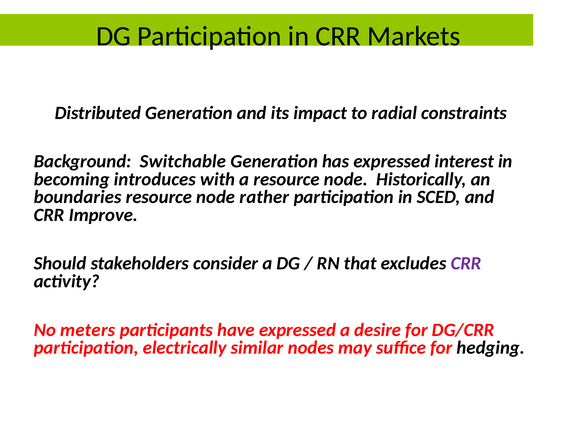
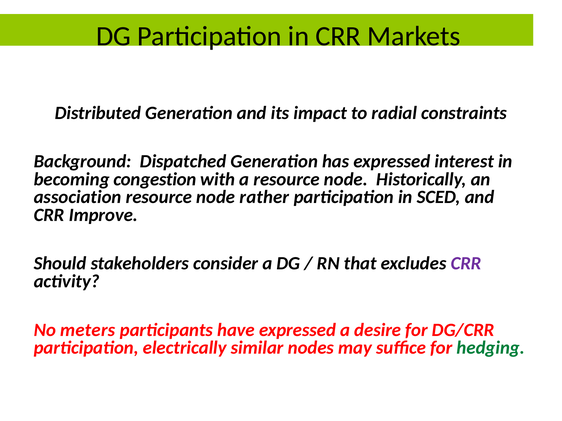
Switchable: Switchable -> Dispatched
introduces: introduces -> congestion
boundaries: boundaries -> association
hedging colour: black -> green
